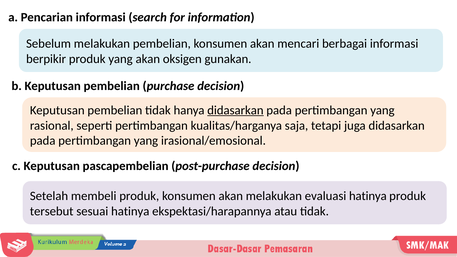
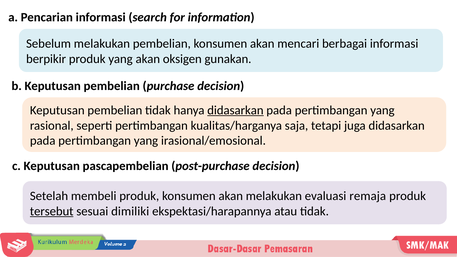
evaluasi hatinya: hatinya -> remaja
tersebut underline: none -> present
sesuai hatinya: hatinya -> dimiliki
